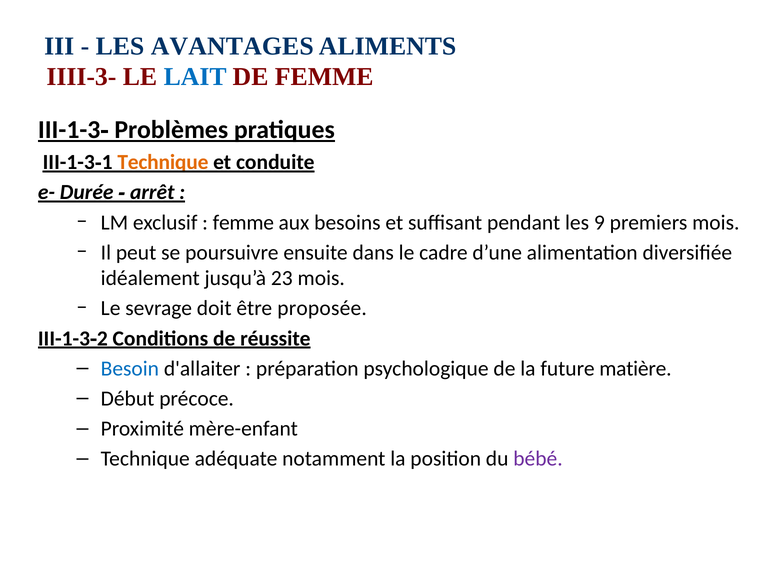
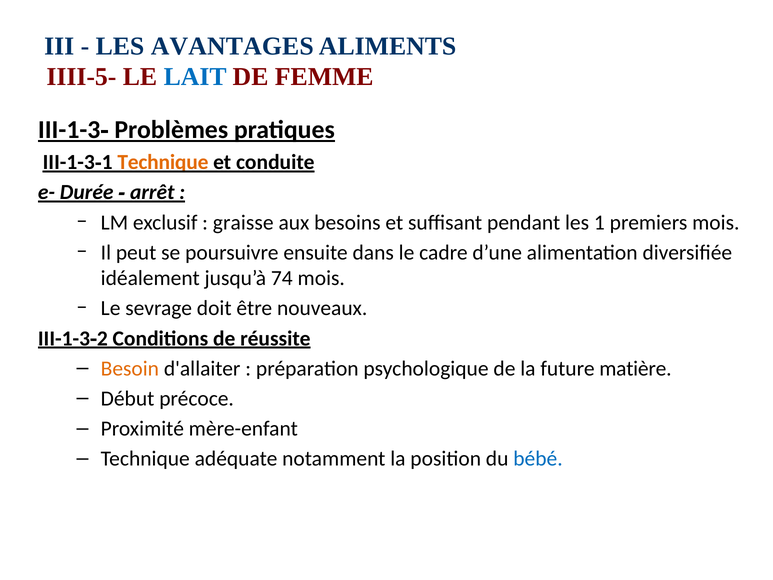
IIII-3‑: IIII-3‑ -> IIII-5‑
femme at (243, 222): femme -> graisse
les 9: 9 -> 1
23: 23 -> 74
proposée: proposée -> nouveaux
Besoin colour: blue -> orange
bébé colour: purple -> blue
